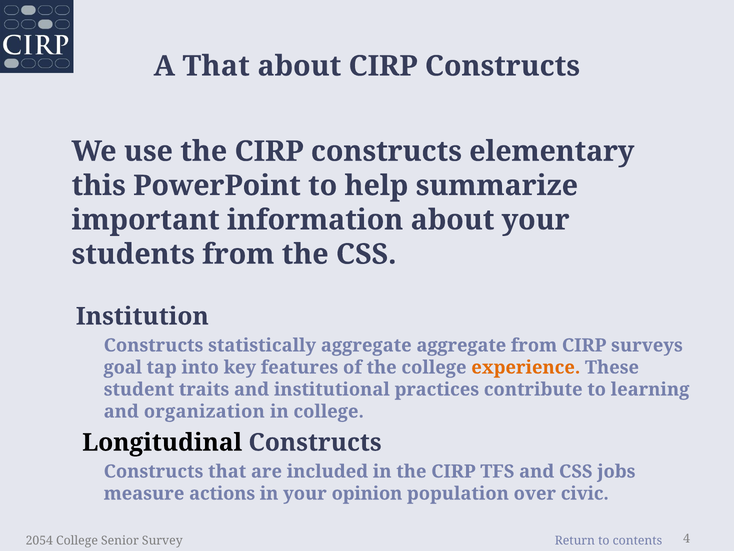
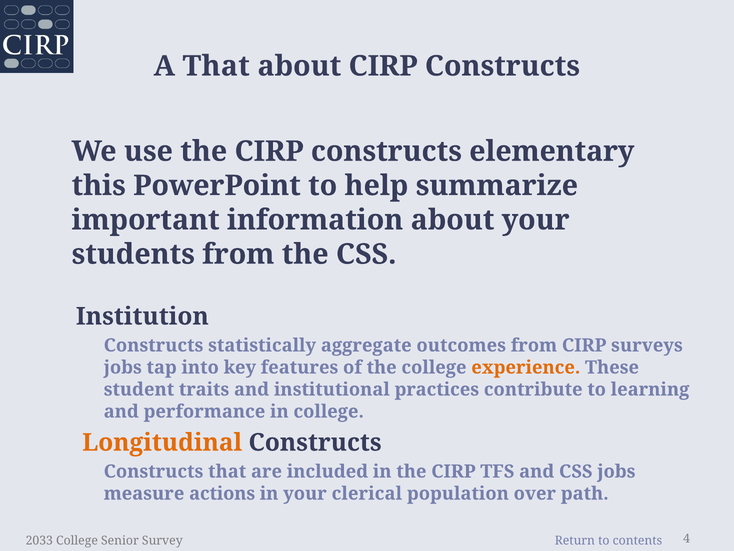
aggregate aggregate: aggregate -> outcomes
goal at (123, 367): goal -> jobs
organization: organization -> performance
Longitudinal colour: black -> orange
opinion: opinion -> clerical
civic: civic -> path
2054: 2054 -> 2033
